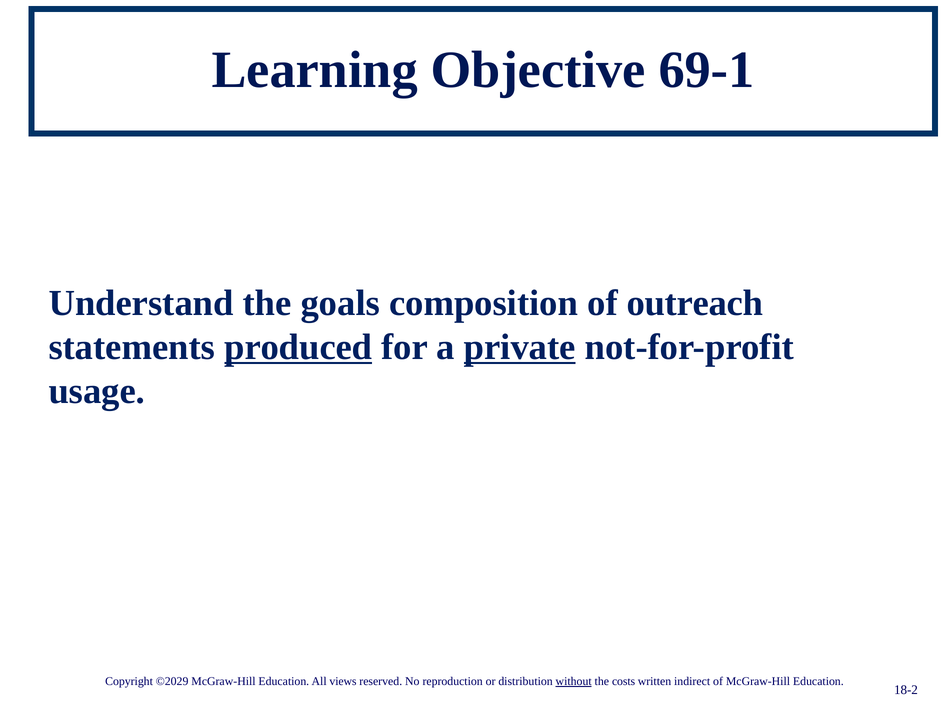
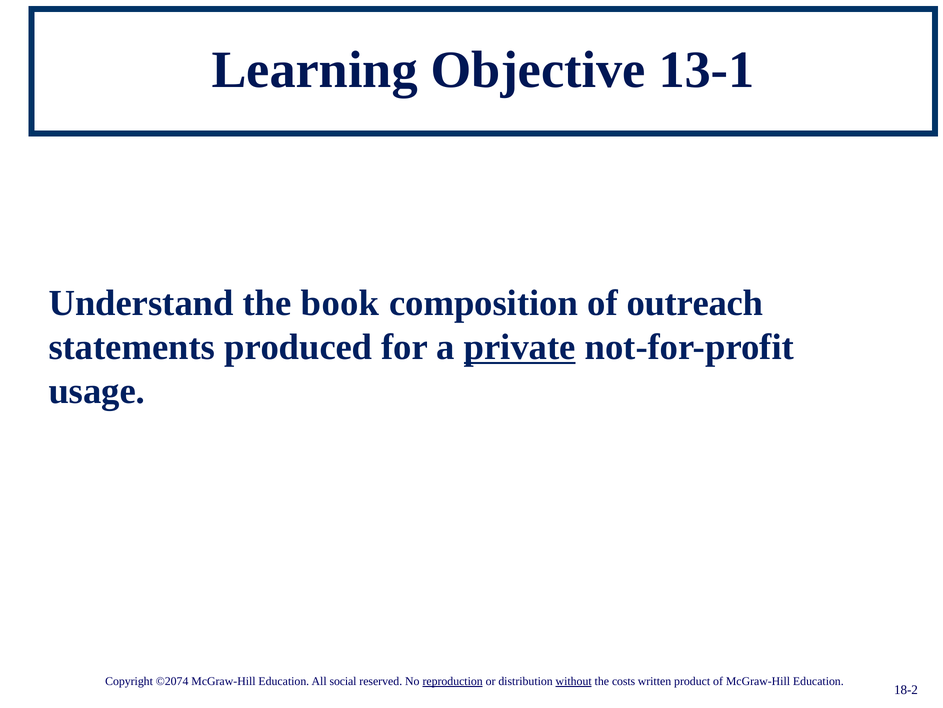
69-1: 69-1 -> 13-1
goals: goals -> book
produced underline: present -> none
©2029: ©2029 -> ©2074
views: views -> social
reproduction underline: none -> present
indirect: indirect -> product
